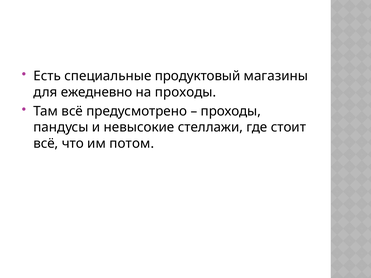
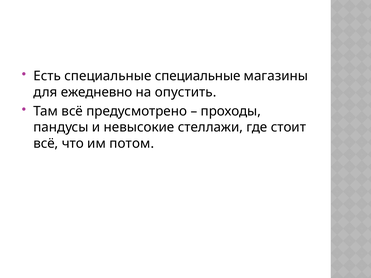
специальные продуктовый: продуктовый -> специальные
на проходы: проходы -> опустить
